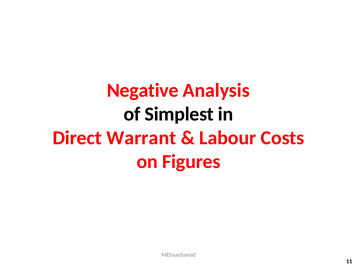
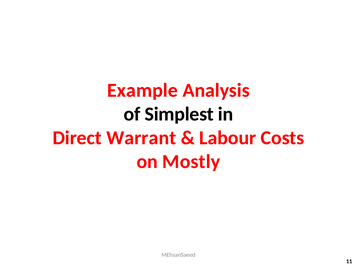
Negative: Negative -> Example
Figures: Figures -> Mostly
